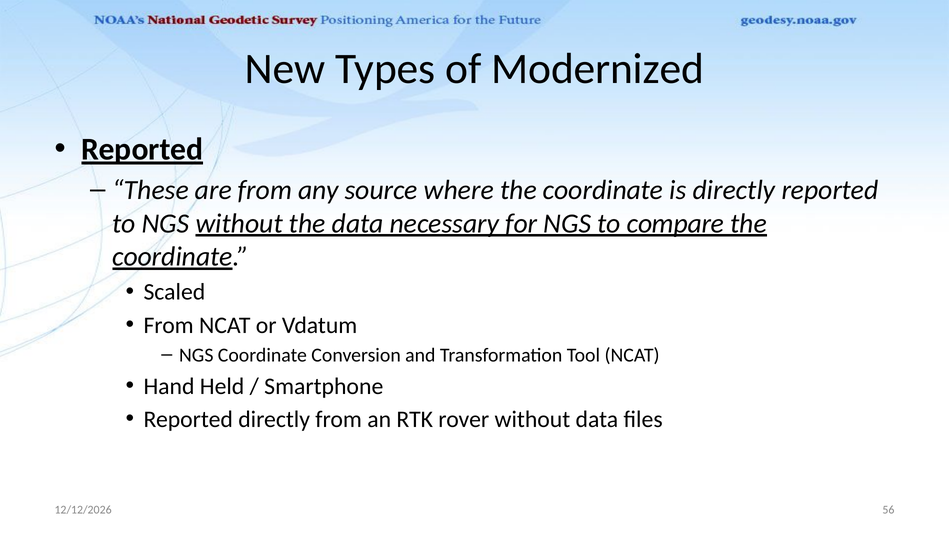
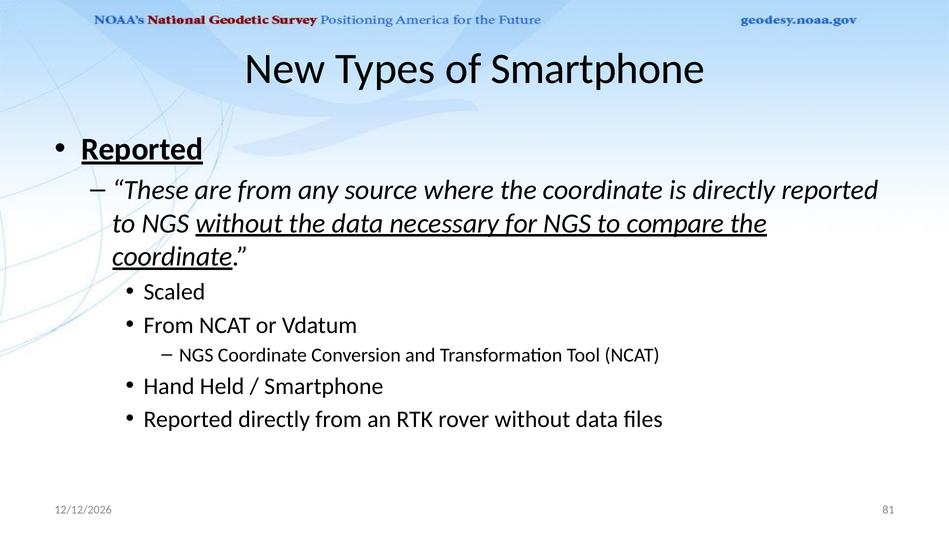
of Modernized: Modernized -> Smartphone
56: 56 -> 81
